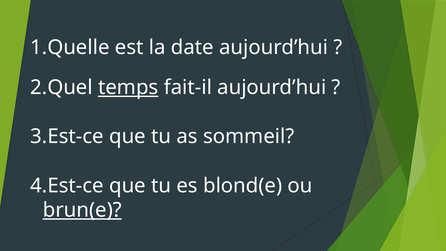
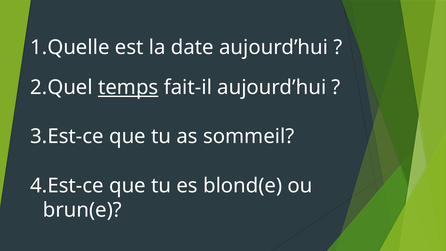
brun(e underline: present -> none
